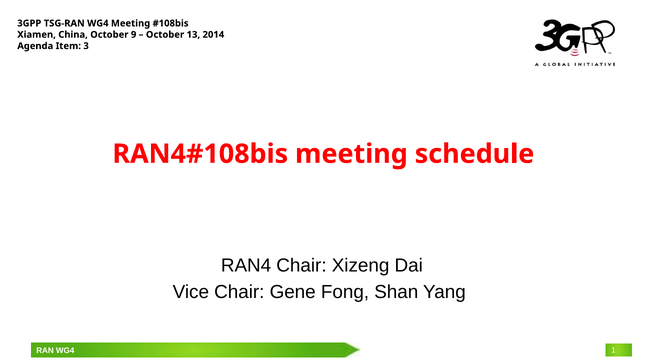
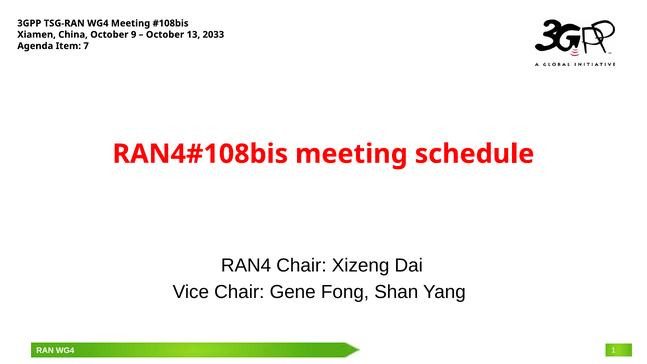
2014: 2014 -> 2033
3: 3 -> 7
